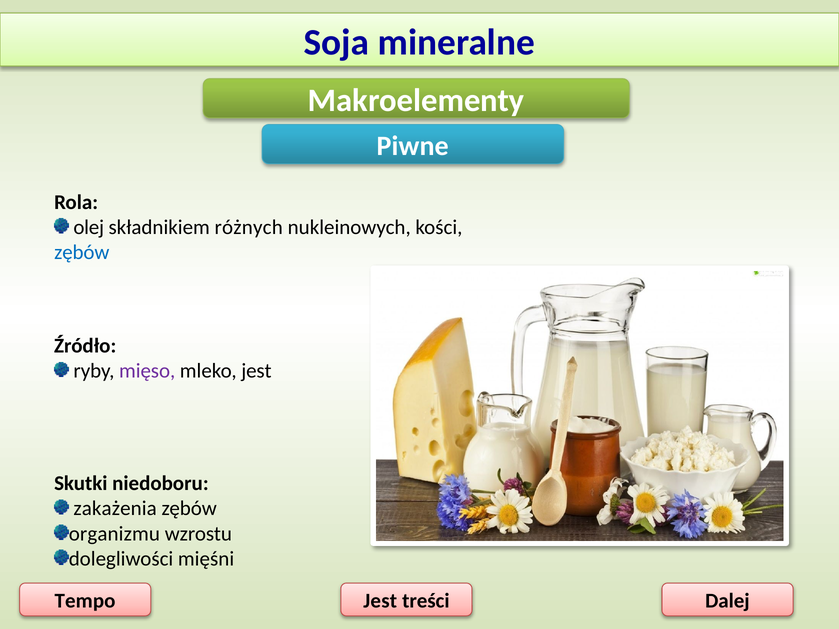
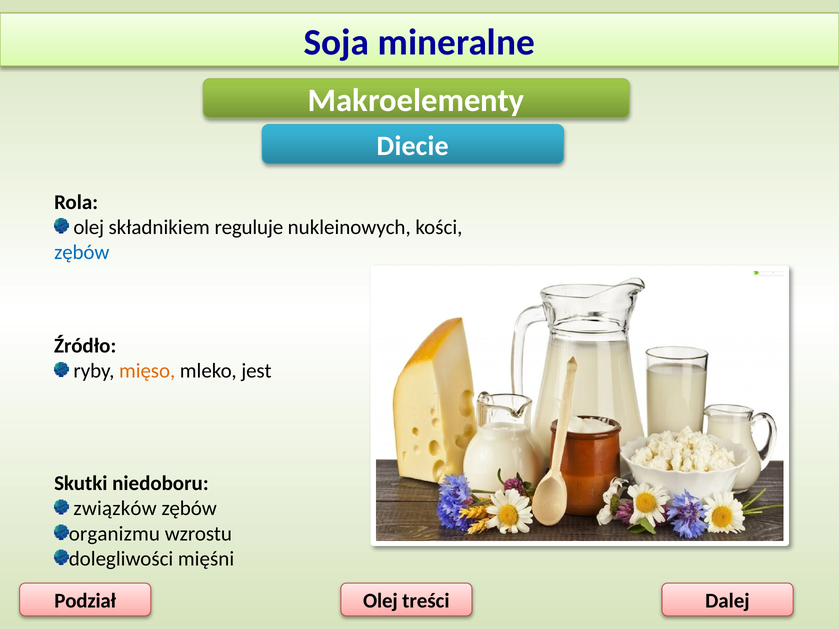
Piwne: Piwne -> Diecie
różnych: różnych -> reguluje
mięso colour: purple -> orange
zakażenia: zakażenia -> związków
Tempo: Tempo -> Podział
Jest at (380, 601): Jest -> Olej
